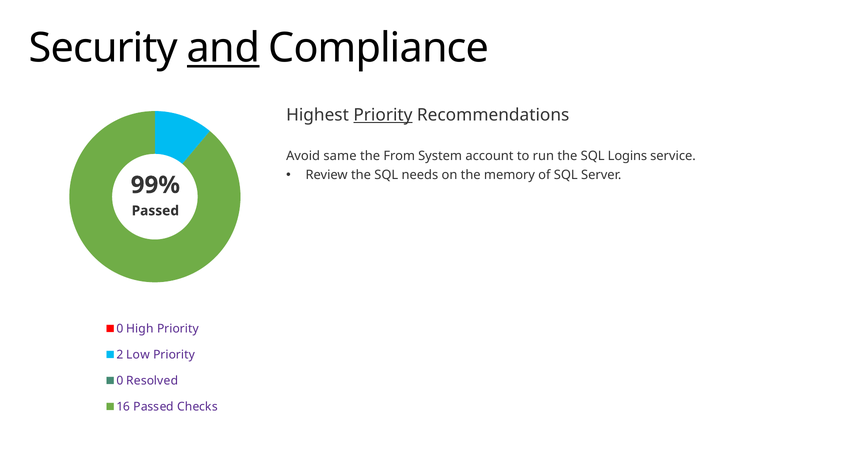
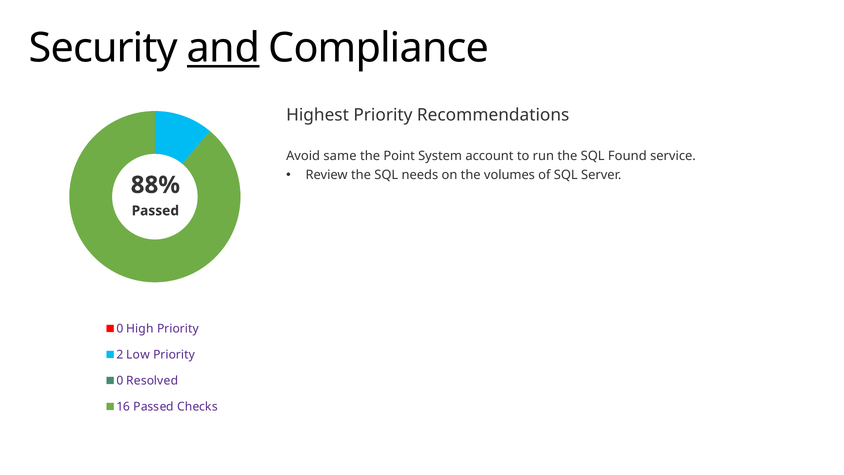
Priority at (383, 115) underline: present -> none
From: From -> Point
Logins: Logins -> Found
memory: memory -> volumes
99%: 99% -> 88%
